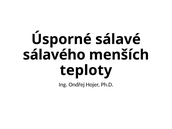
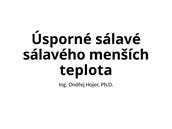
teploty: teploty -> teplota
